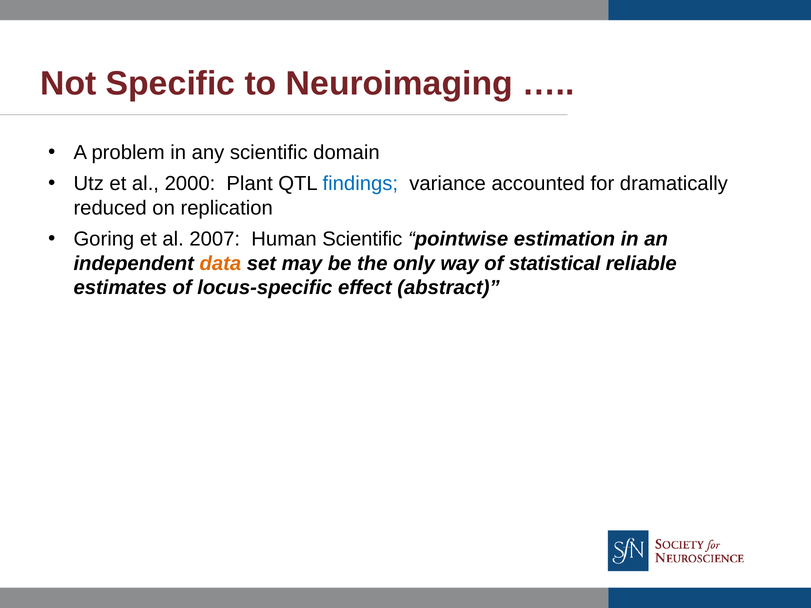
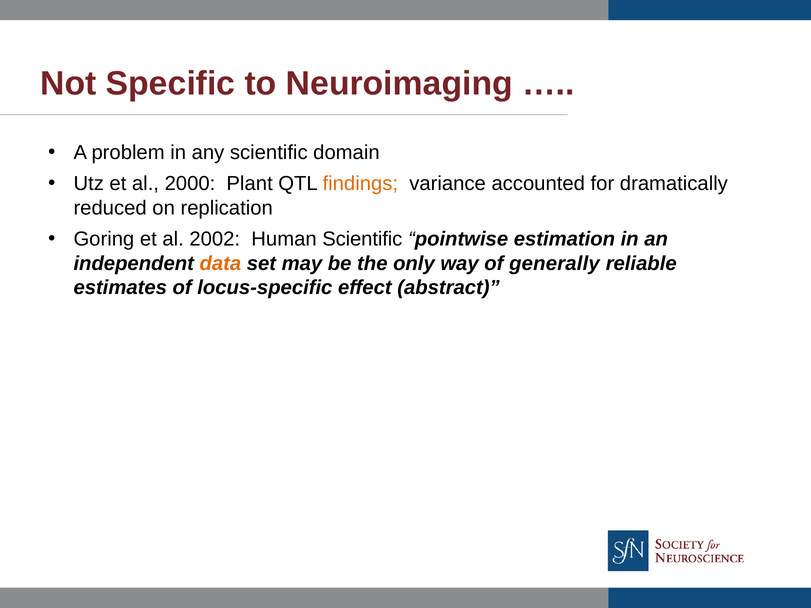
findings colour: blue -> orange
2007: 2007 -> 2002
statistical: statistical -> generally
